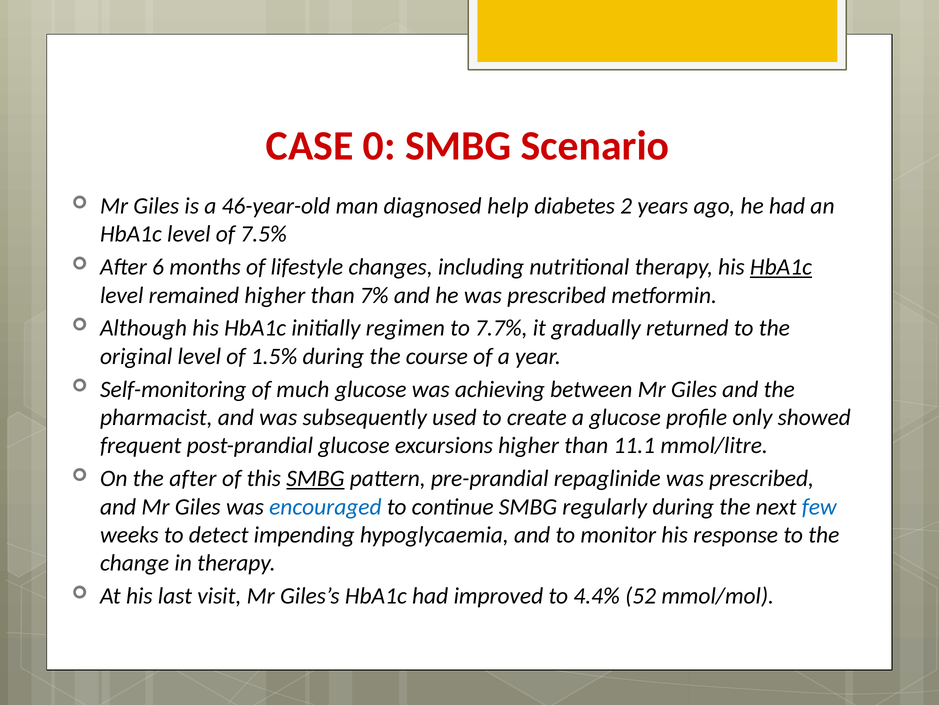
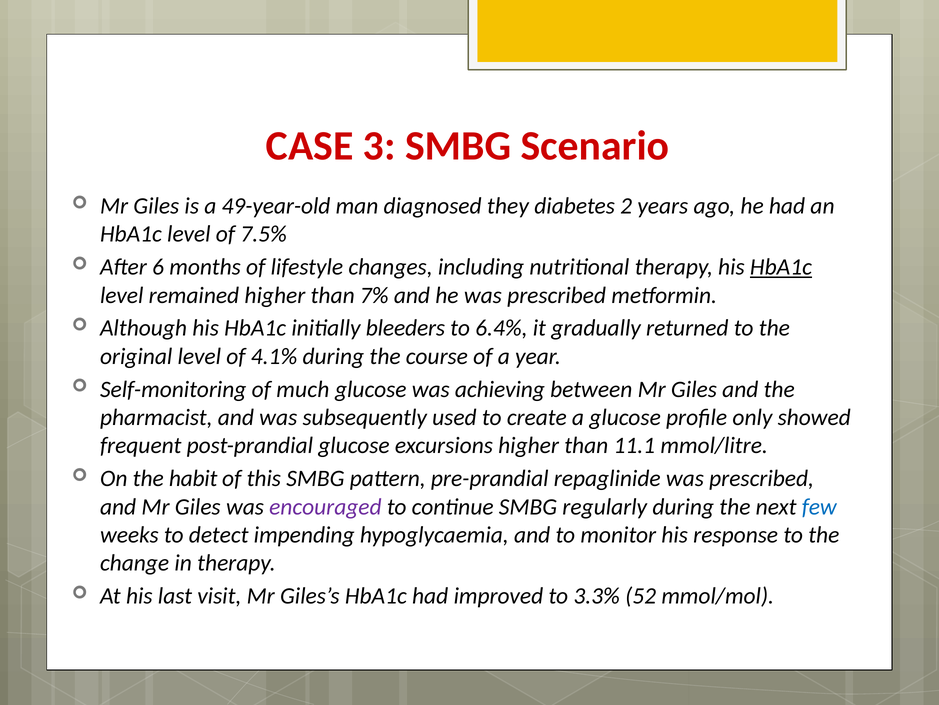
0: 0 -> 3
46-year-old: 46-year-old -> 49-year-old
help: help -> they
regimen: regimen -> bleeders
7.7%: 7.7% -> 6.4%
1.5%: 1.5% -> 4.1%
the after: after -> habit
SMBG at (315, 478) underline: present -> none
encouraged colour: blue -> purple
4.4%: 4.4% -> 3.3%
